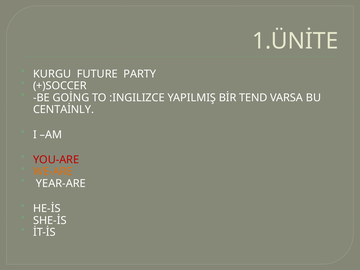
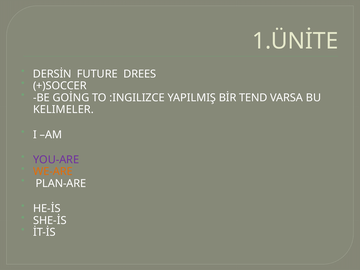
KURGU: KURGU -> DERSİN
PARTY: PARTY -> DREES
CENTAİNLY: CENTAİNLY -> KELIMELER
YOU-ARE colour: red -> purple
YEAR-ARE: YEAR-ARE -> PLAN-ARE
